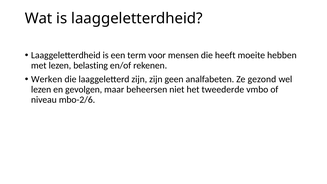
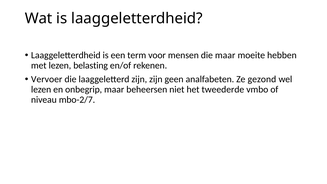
die heeft: heeft -> maar
Werken: Werken -> Vervoer
gevolgen: gevolgen -> onbegrip
mbo-2/6: mbo-2/6 -> mbo-2/7
